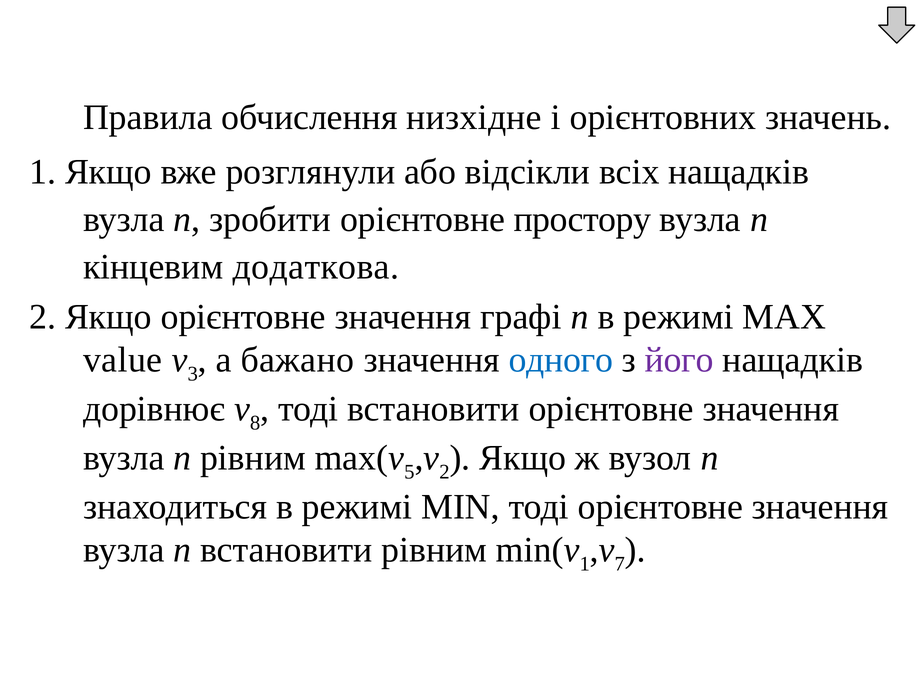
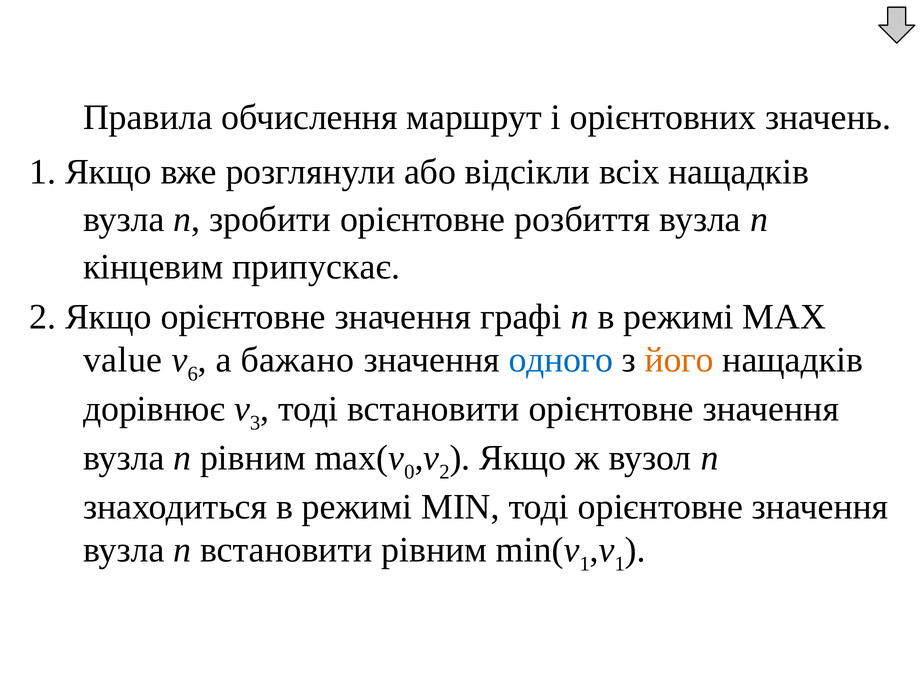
низхідне: низхідне -> маршрут
простору: простору -> розбиття
додаткова: додаткова -> припускає
3: 3 -> 6
його colour: purple -> orange
8: 8 -> 3
5: 5 -> 0
7 at (620, 564): 7 -> 1
